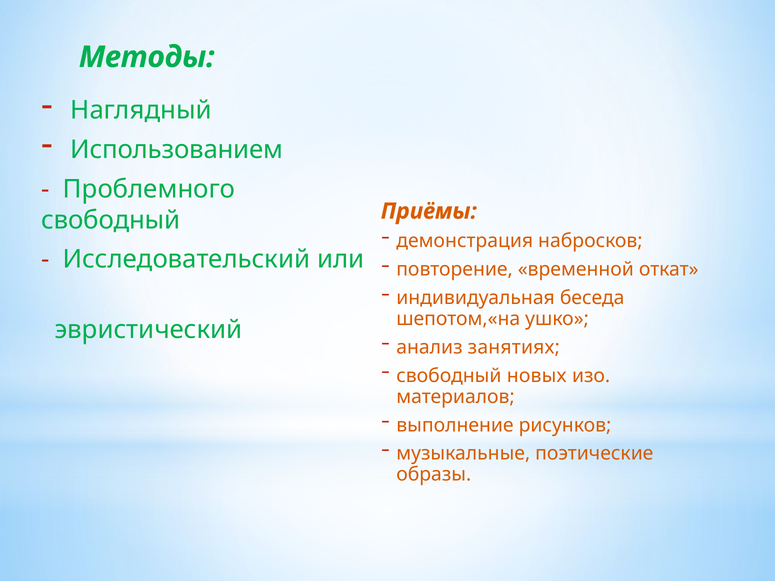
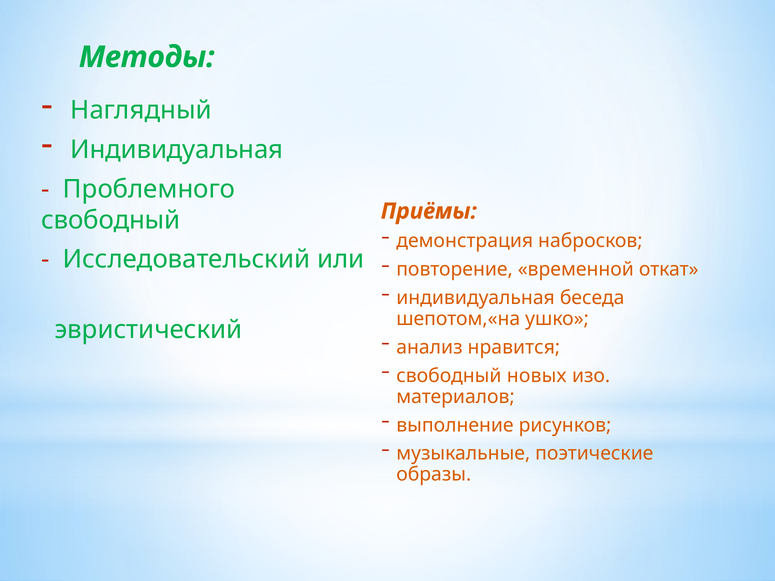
Использованием at (177, 150): Использованием -> Индивидуальная
занятиях: занятиях -> нравится
